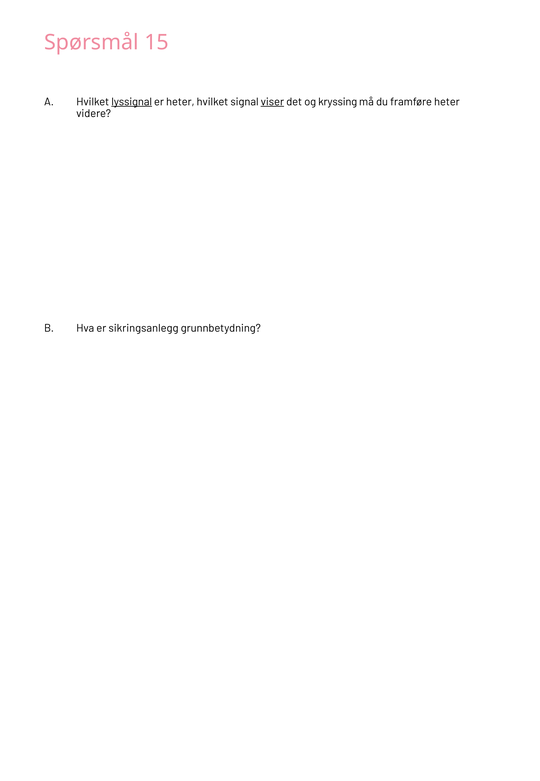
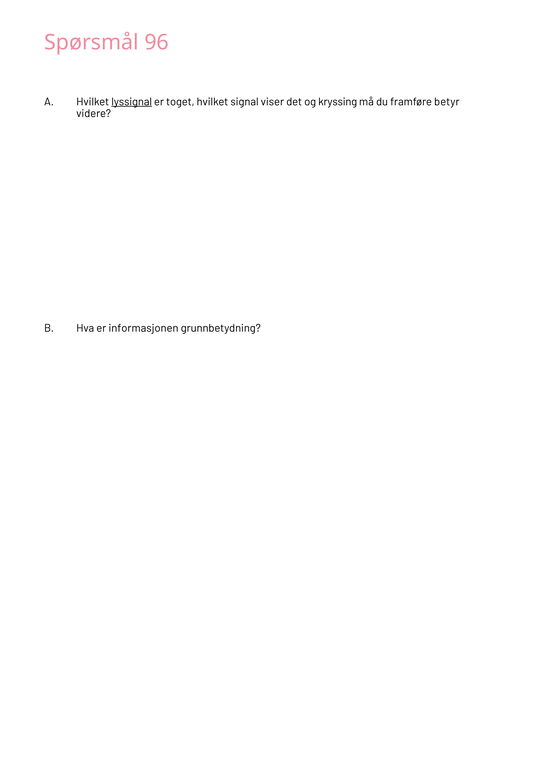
15: 15 -> 96
er heter: heter -> toget
viser underline: present -> none
framføre heter: heter -> betyr
sikringsanlegg: sikringsanlegg -> informasjonen
